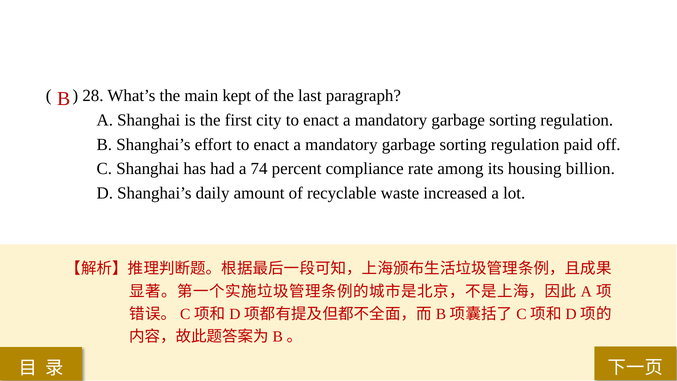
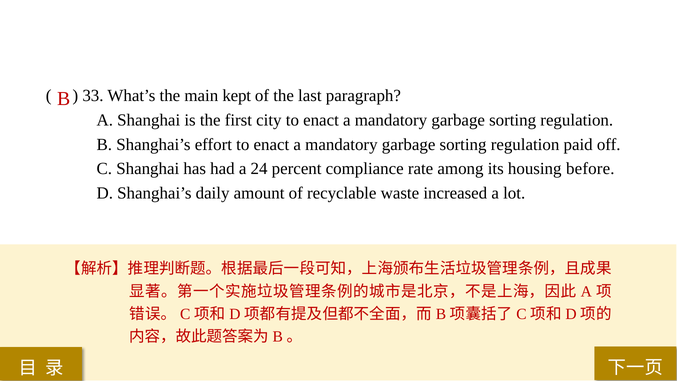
28: 28 -> 33
74: 74 -> 24
billion: billion -> before
